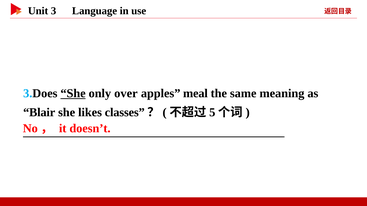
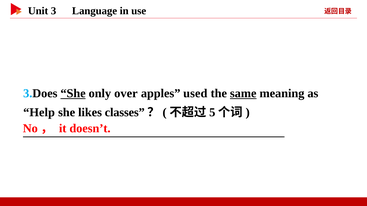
meal: meal -> used
same underline: none -> present
Blair: Blair -> Help
